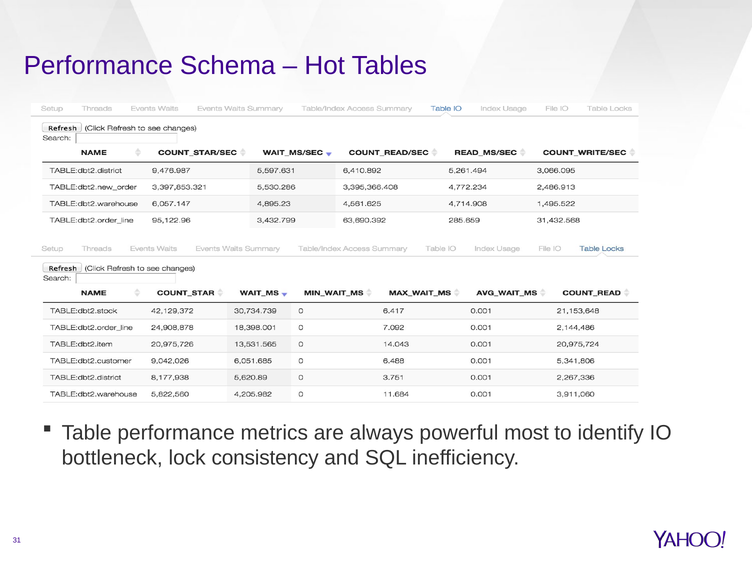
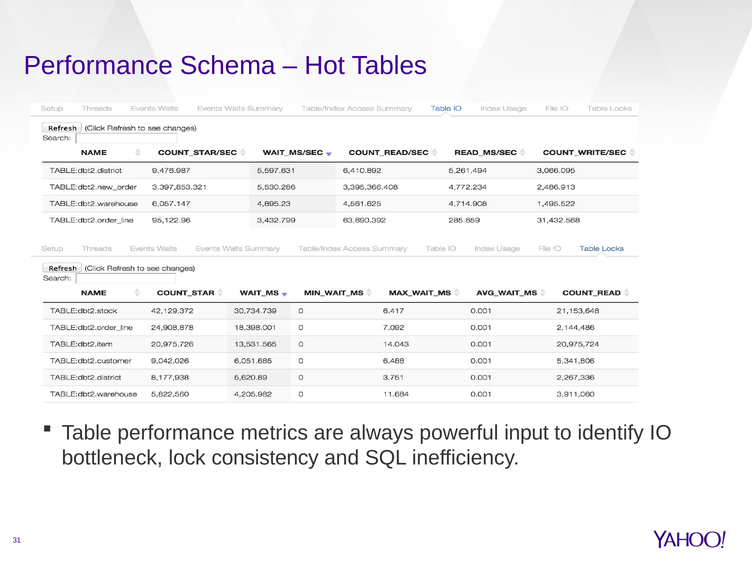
most: most -> input
